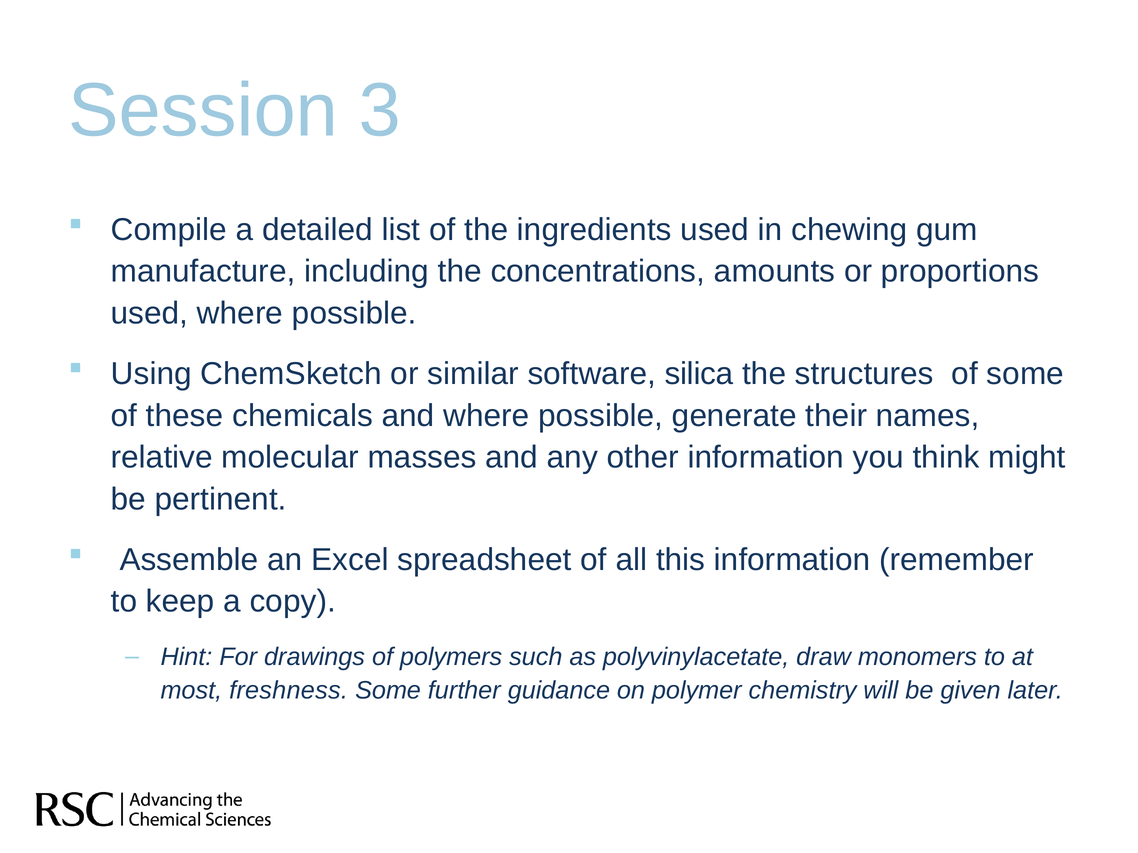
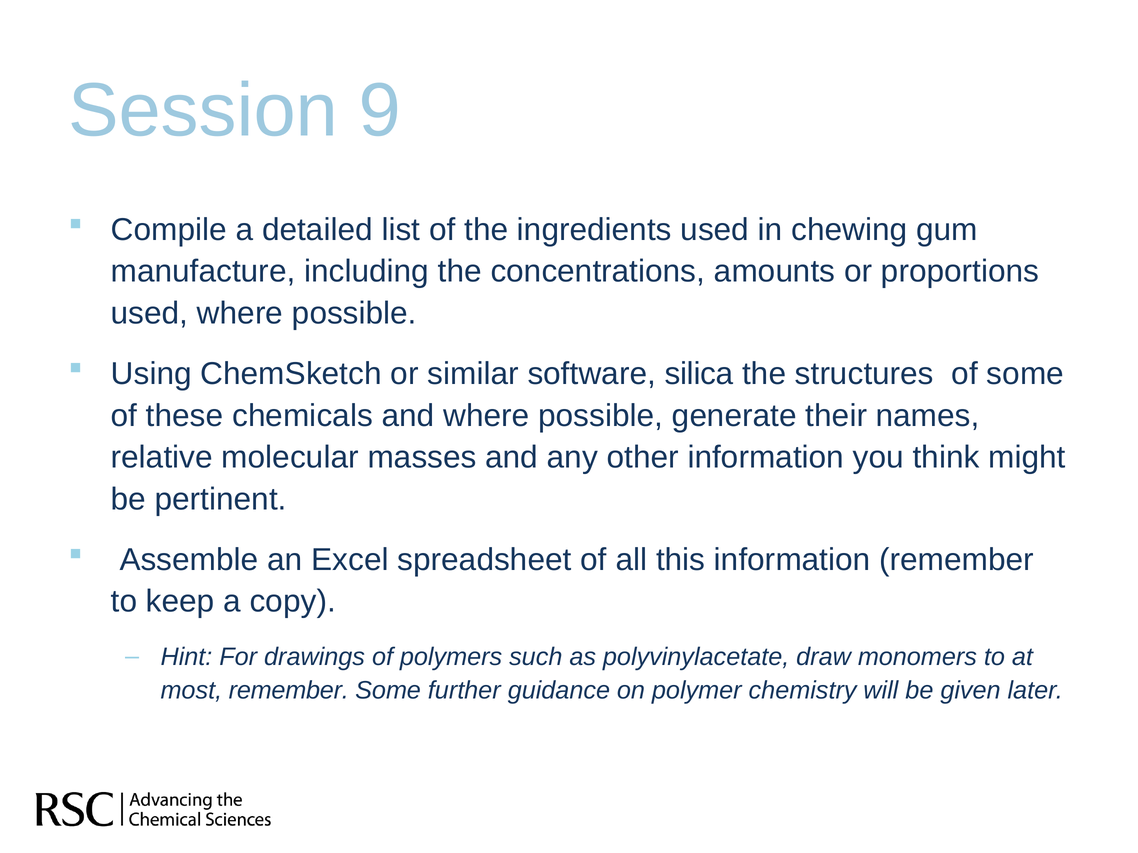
3: 3 -> 9
most freshness: freshness -> remember
